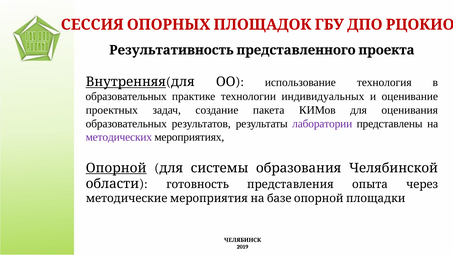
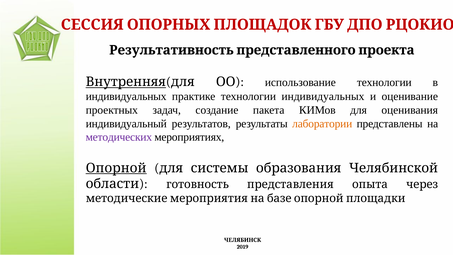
использование технология: технология -> технологии
образовательных at (126, 96): образовательных -> индивидуальных
образовательных at (126, 124): образовательных -> индивидуальный
лаборатории colour: purple -> orange
